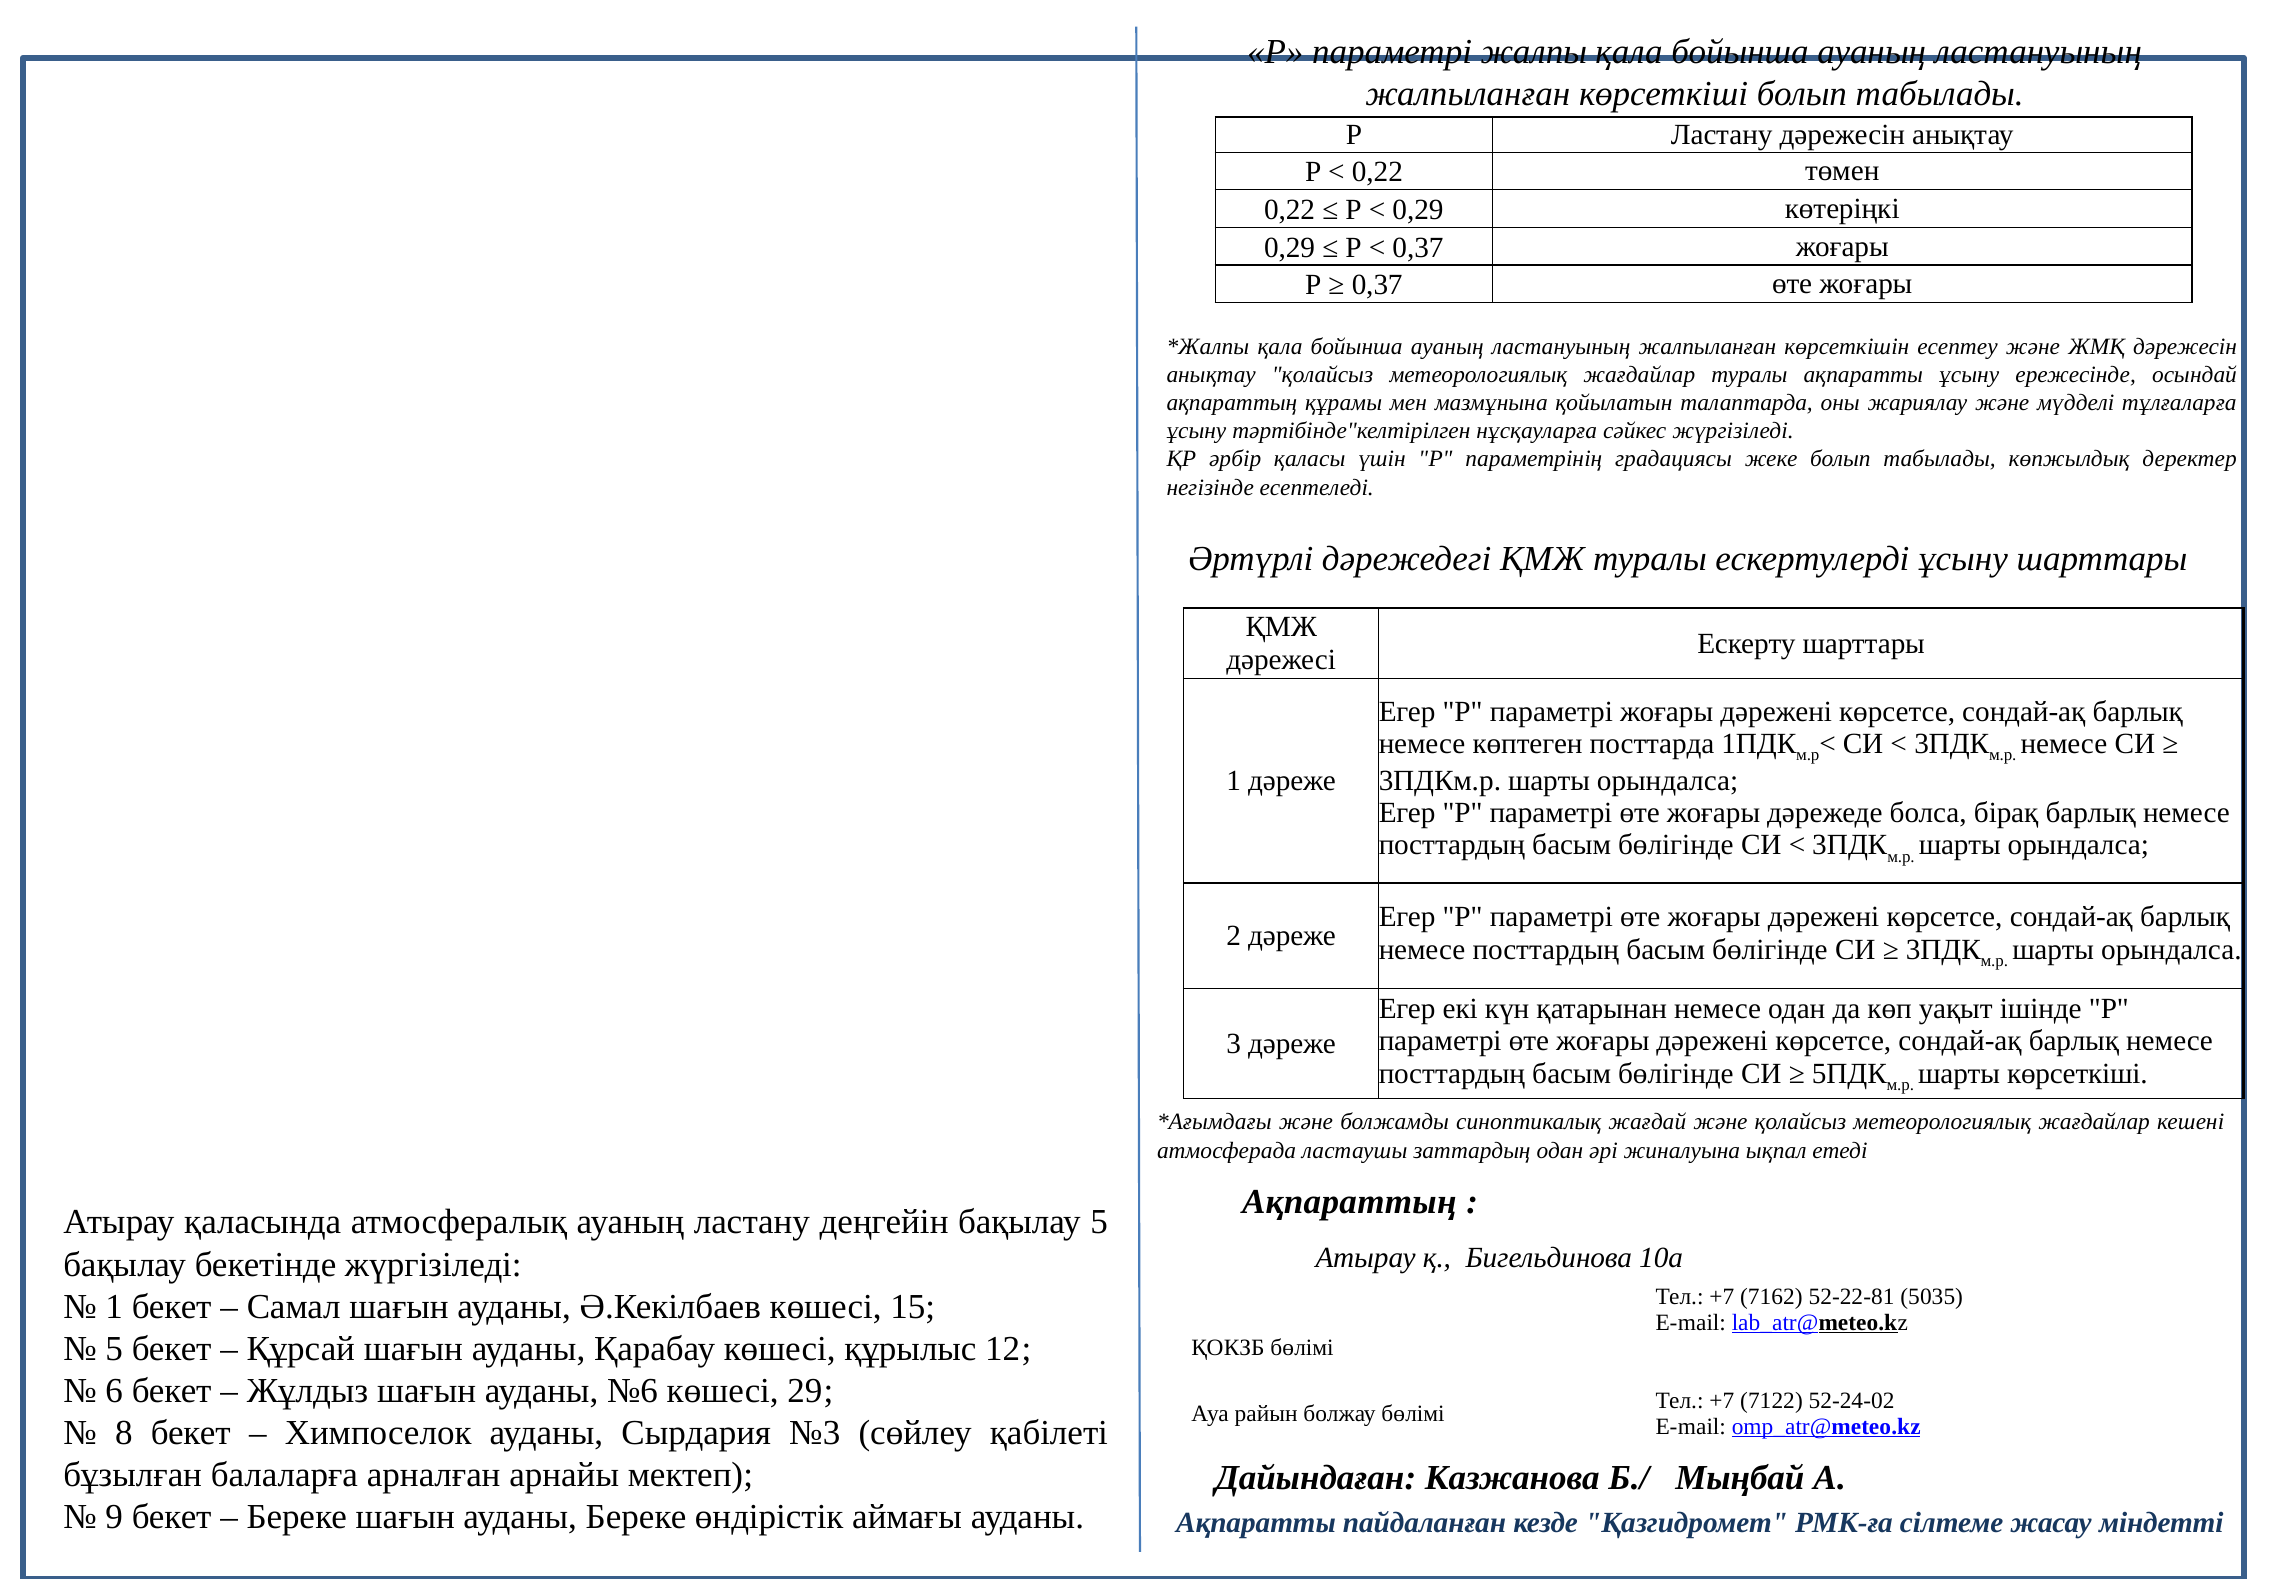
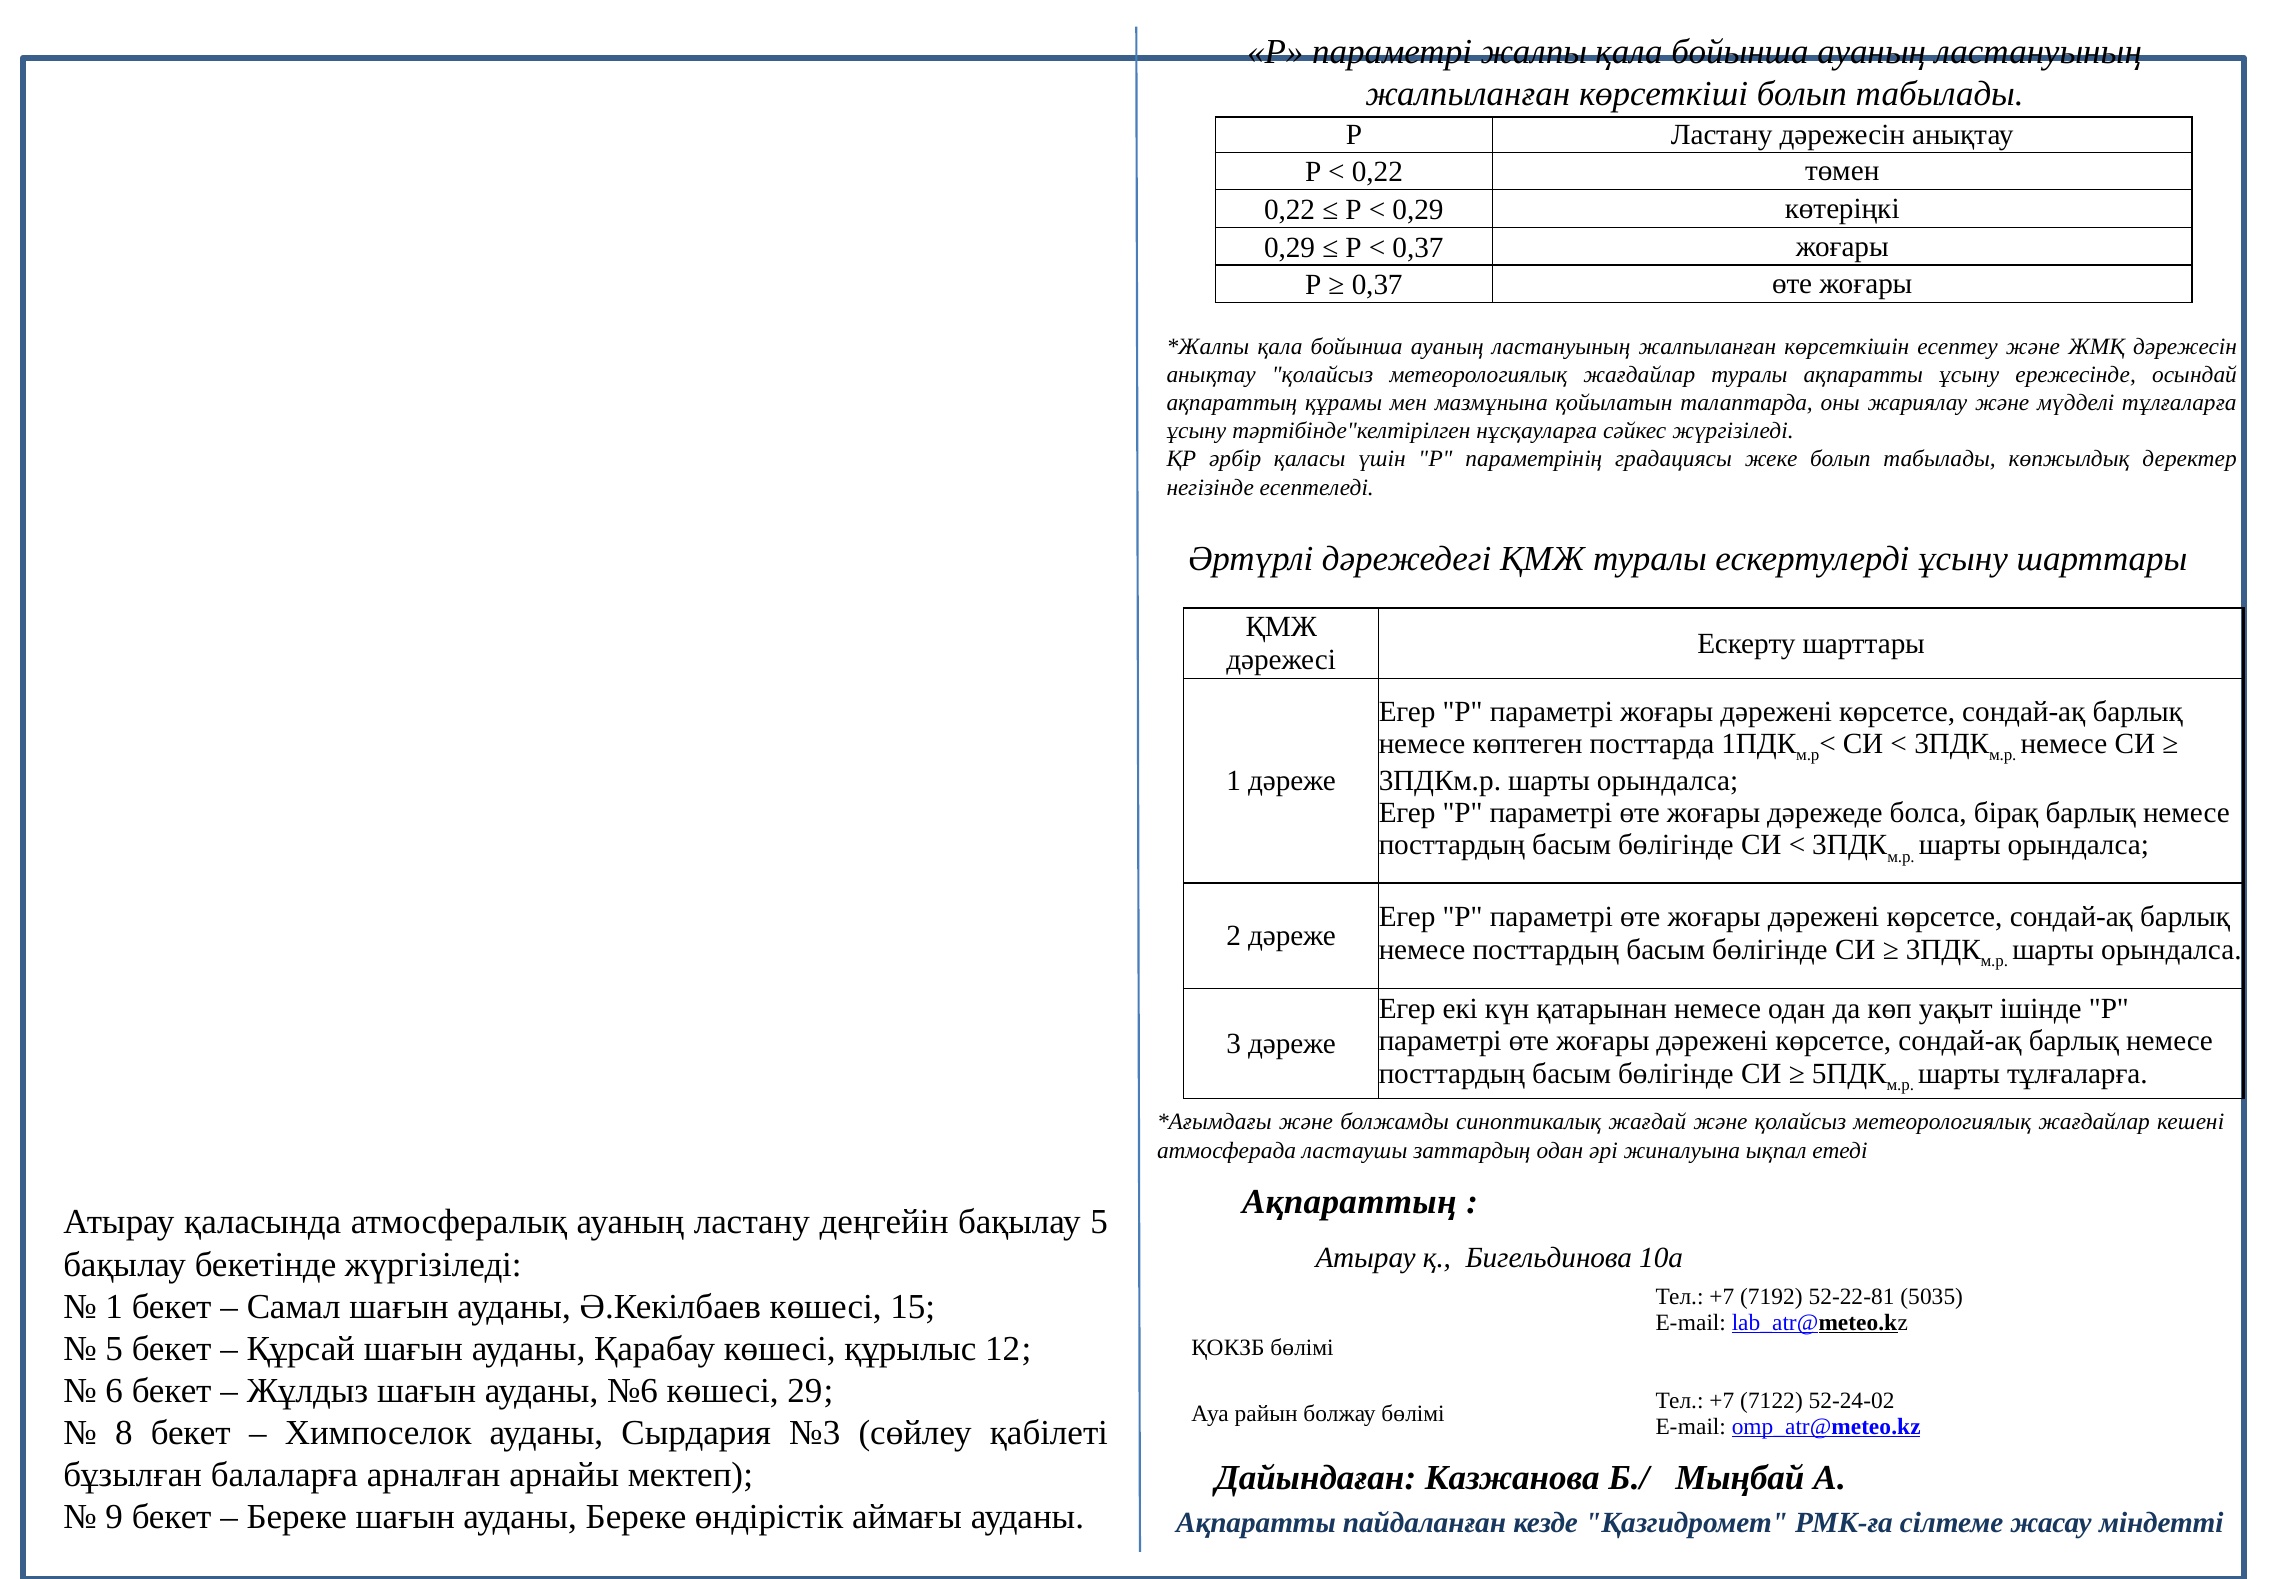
шарты көрсеткіші: көрсеткіші -> тұлғаларға
7162: 7162 -> 7192
